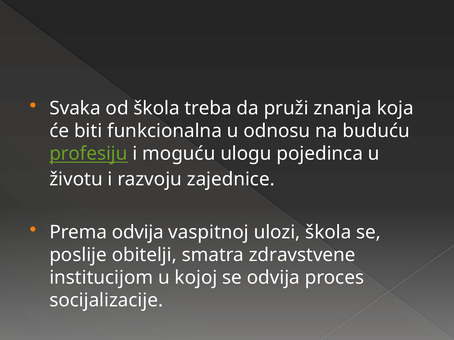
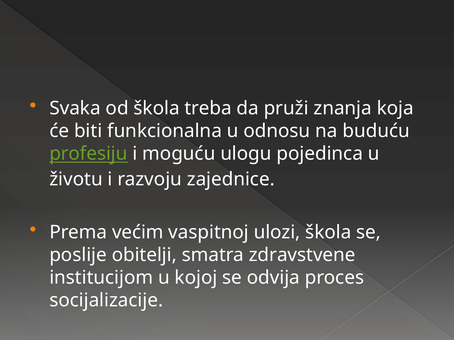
Prema odvija: odvija -> većim
